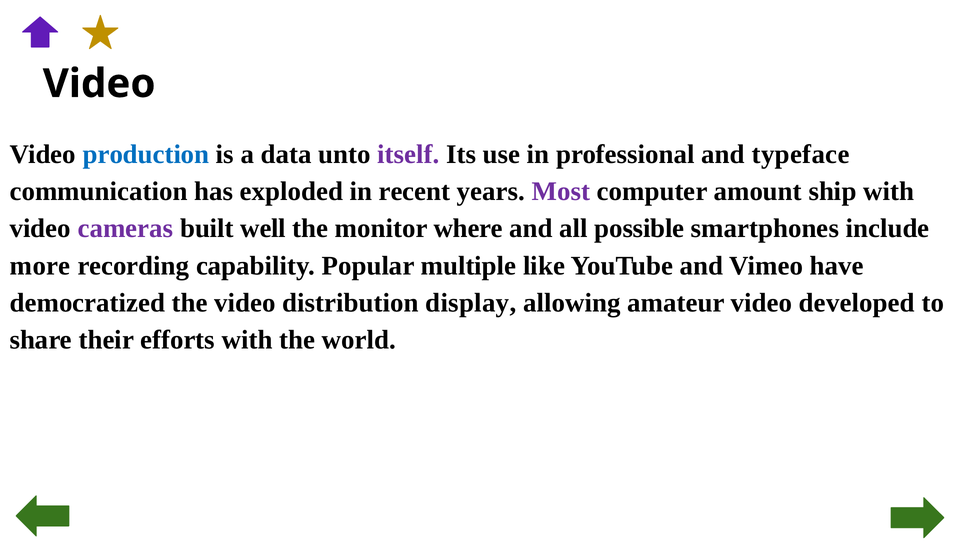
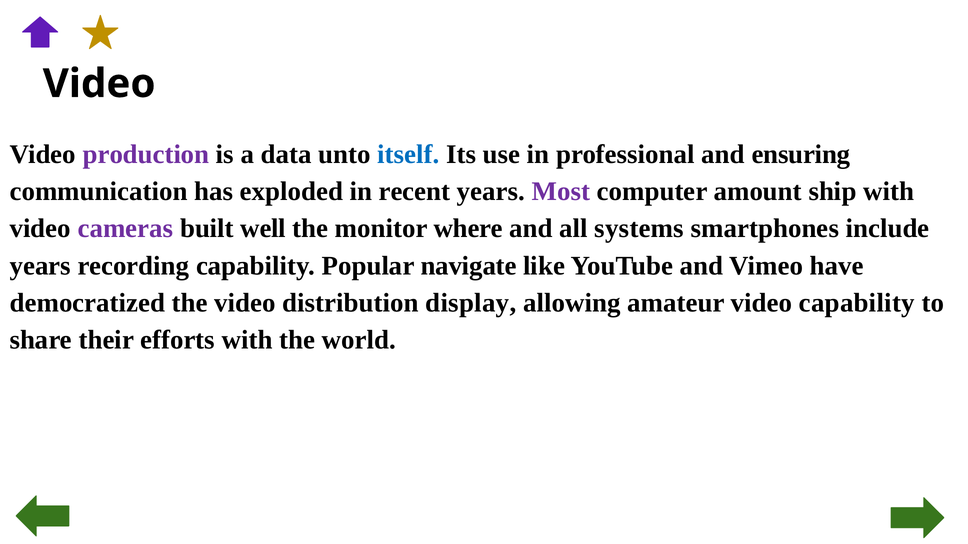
production colour: blue -> purple
itself colour: purple -> blue
typeface: typeface -> ensuring
possible: possible -> systems
more at (40, 266): more -> years
multiple: multiple -> navigate
video developed: developed -> capability
